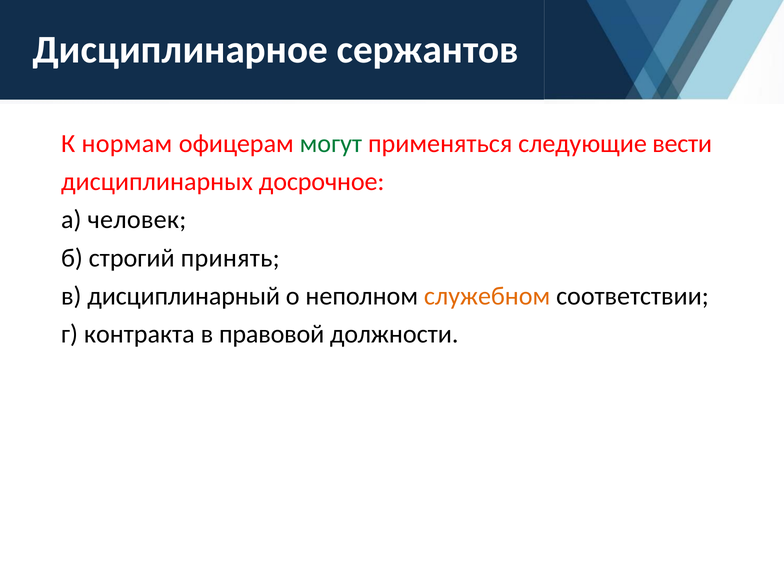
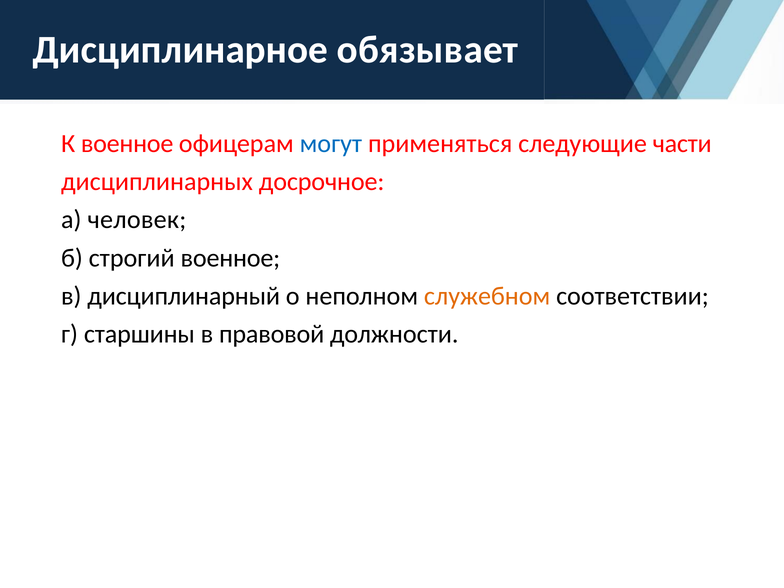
сержантов: сержантов -> обязывает
К нормам: нормам -> военное
могут colour: green -> blue
вести: вести -> части
строгий принять: принять -> военное
контракта: контракта -> старшины
